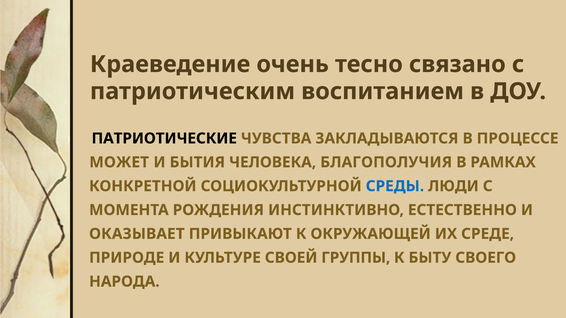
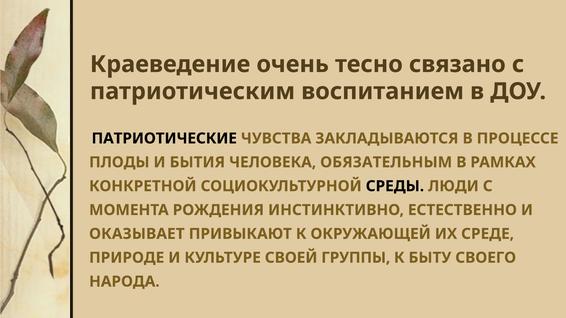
МОЖЕТ: МОЖЕТ -> ПЛОДЫ
БЛАГОПОЛУЧИЯ: БЛАГОПОЛУЧИЯ -> ОБЯЗАТЕЛЬНЫМ
СРЕДЫ colour: blue -> black
